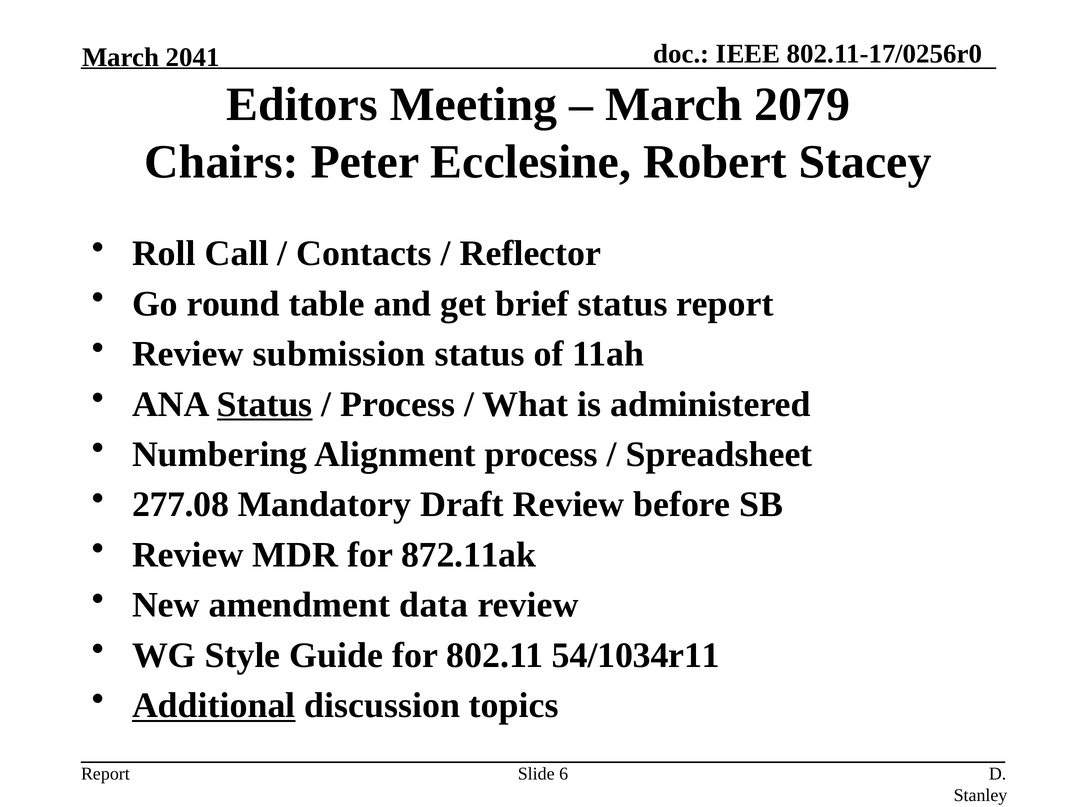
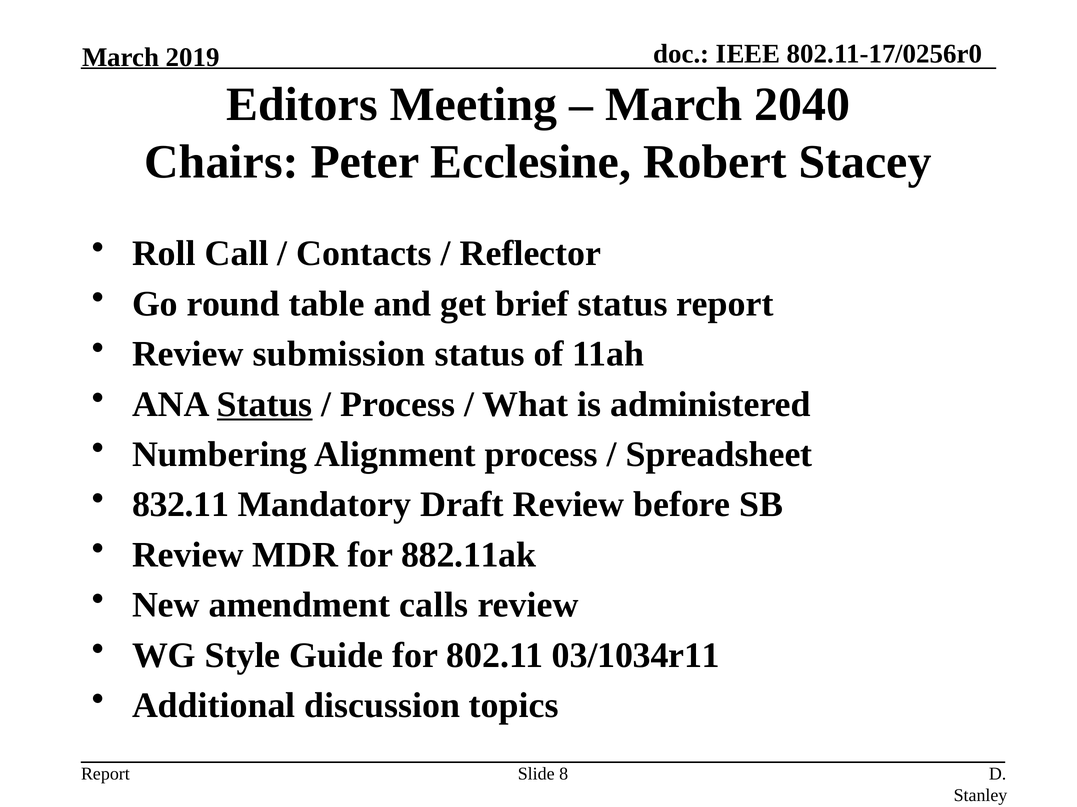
2041: 2041 -> 2019
2079: 2079 -> 2040
277.08: 277.08 -> 832.11
872.11ak: 872.11ak -> 882.11ak
data: data -> calls
54/1034r11: 54/1034r11 -> 03/1034r11
Additional underline: present -> none
6: 6 -> 8
